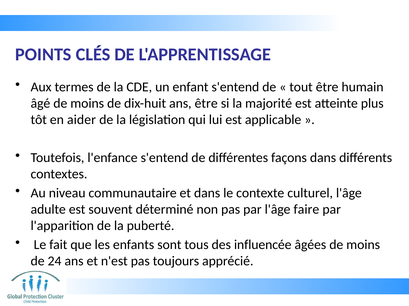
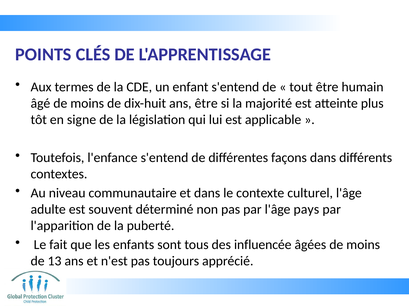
aider: aider -> signe
faire: faire -> pays
24: 24 -> 13
